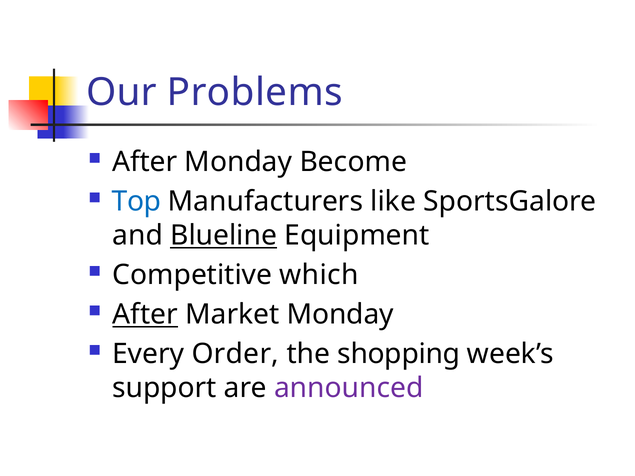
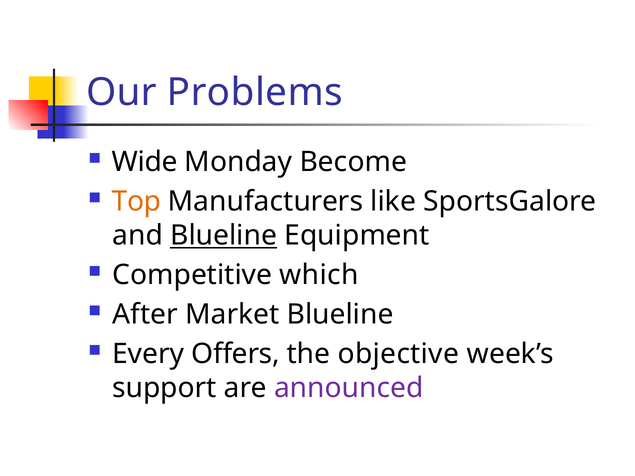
After at (145, 162): After -> Wide
Top colour: blue -> orange
After at (145, 315) underline: present -> none
Market Monday: Monday -> Blueline
Order: Order -> Offers
shopping: shopping -> objective
